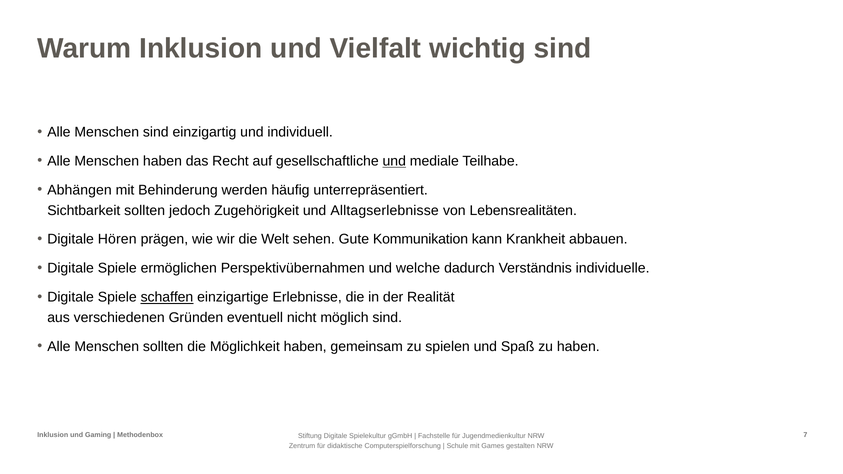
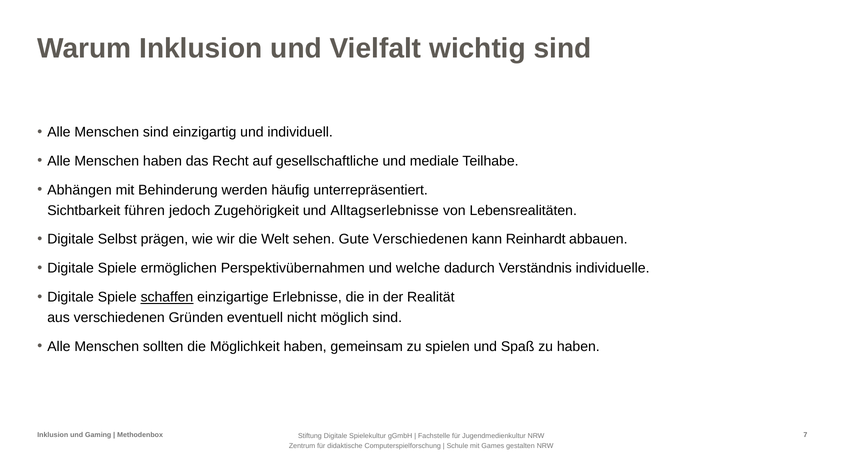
und at (394, 161) underline: present -> none
Sichtbarkeit sollten: sollten -> führen
Hören: Hören -> Selbst
Gute Kommunikation: Kommunikation -> Verschiedenen
Krankheit: Krankheit -> Reinhardt
